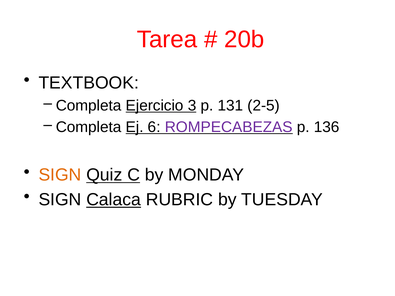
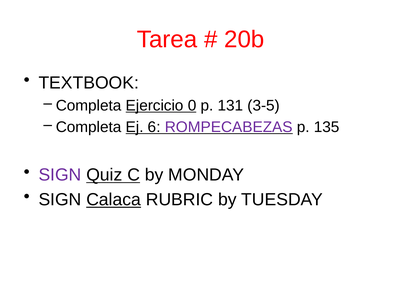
3: 3 -> 0
2-5: 2-5 -> 3-5
136: 136 -> 135
SIGN at (60, 175) colour: orange -> purple
